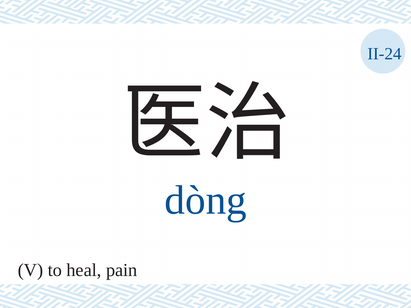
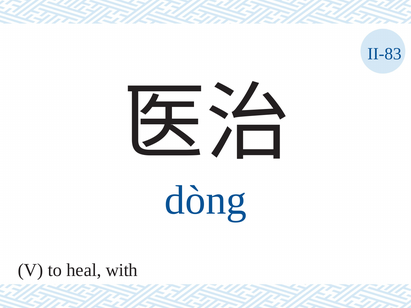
II-24: II-24 -> II-83
pain: pain -> with
